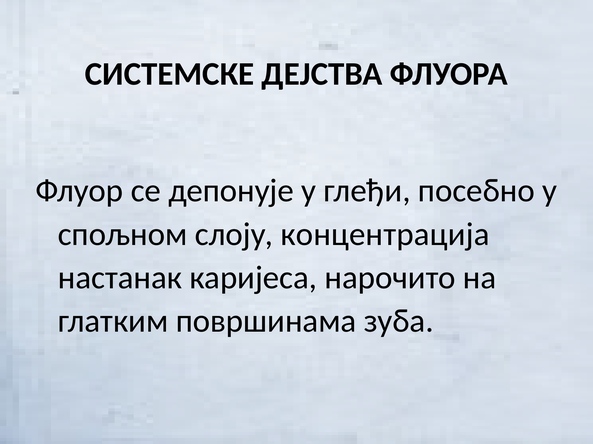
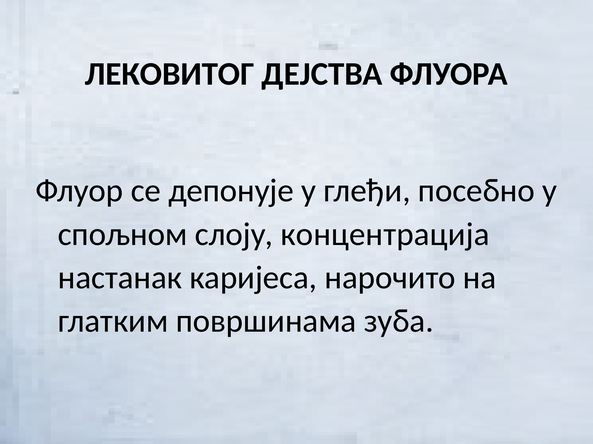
СИСТЕМСКЕ: СИСТЕМСКЕ -> ЛЕКОВИТОГ
